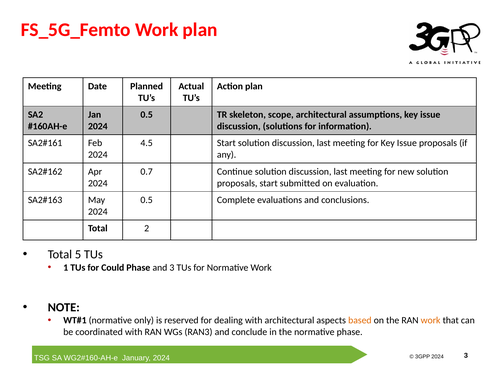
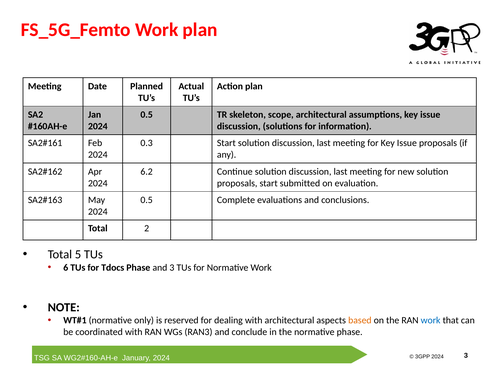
4.5: 4.5 -> 0.3
0.7: 0.7 -> 6.2
1: 1 -> 6
Could: Could -> Tdocs
work at (431, 321) colour: orange -> blue
